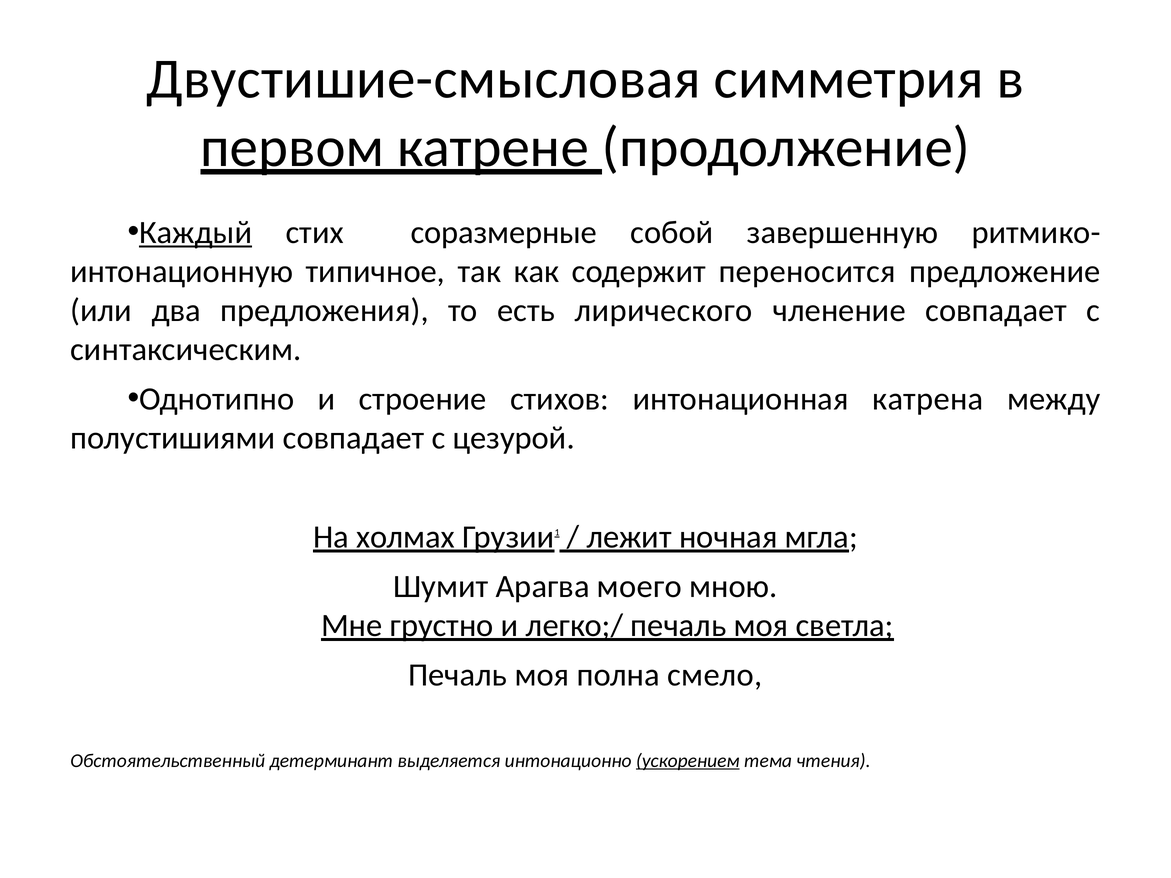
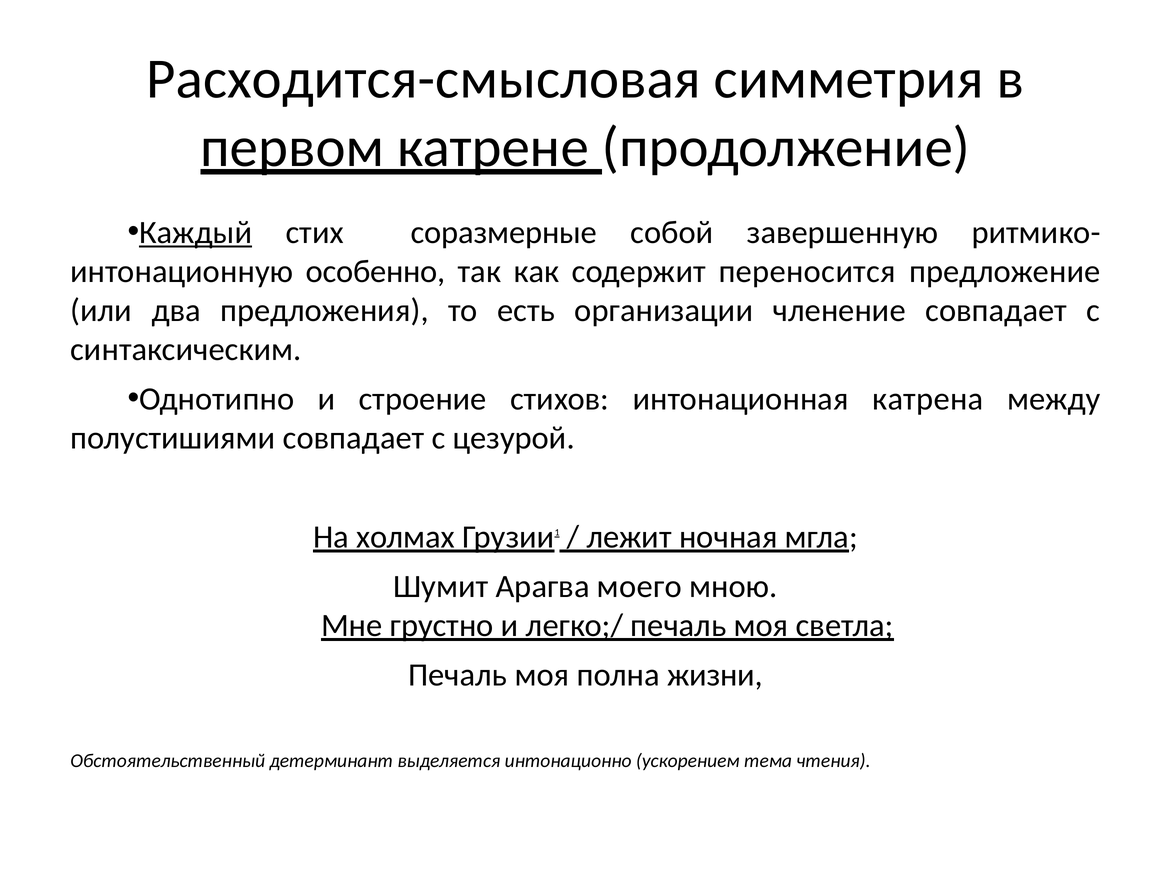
Двустишие-смысловая: Двустишие-смысловая -> Расходится-смысловая
типичное: типичное -> особенно
лирического: лирического -> организации
смело: смело -> жизни
ускорением underline: present -> none
